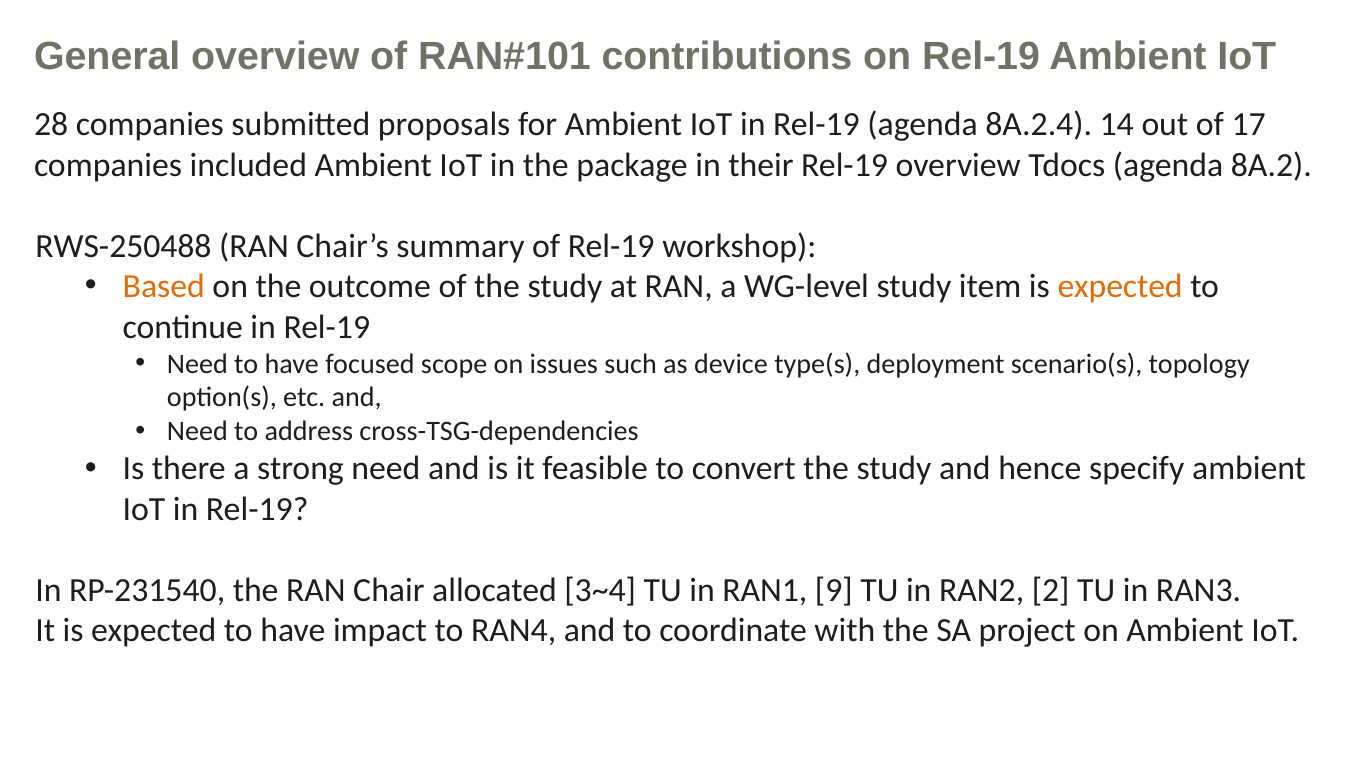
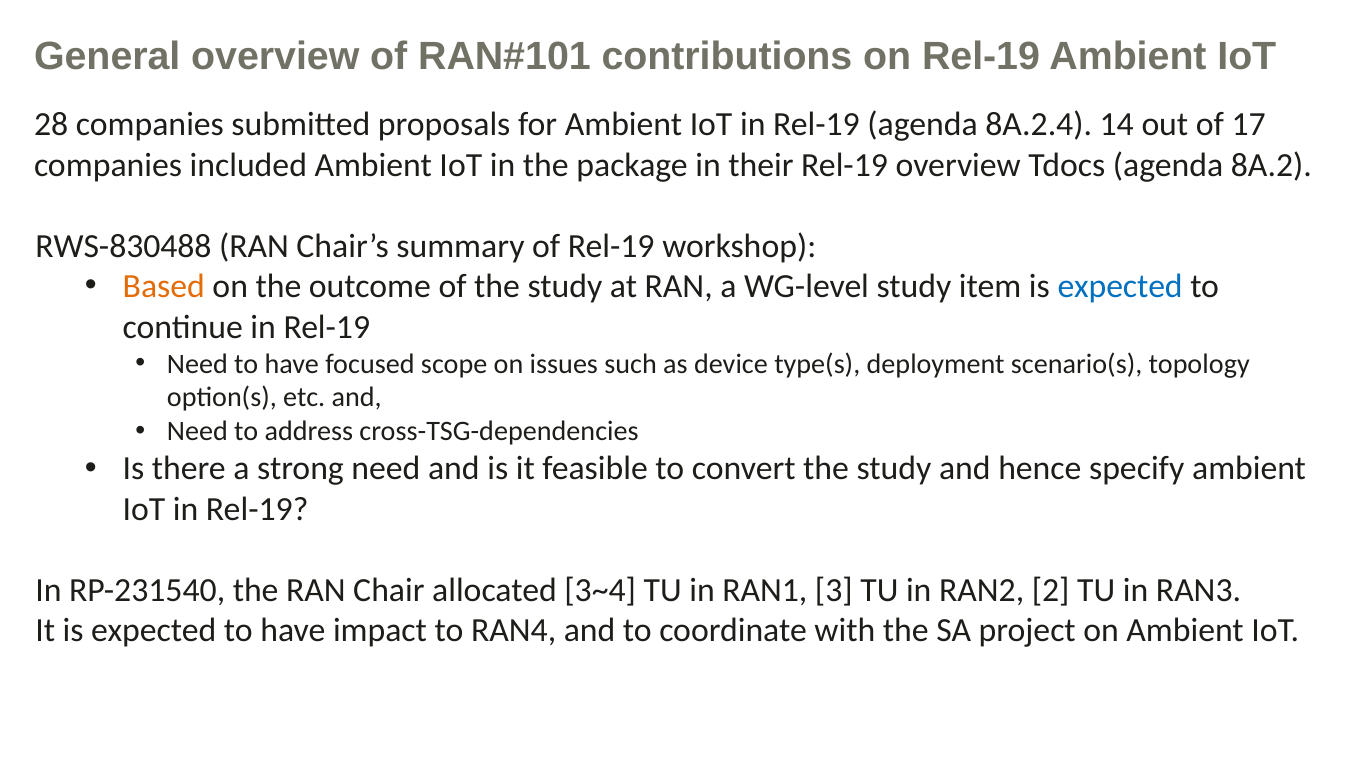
RWS-250488: RWS-250488 -> RWS-830488
expected at (1120, 287) colour: orange -> blue
9: 9 -> 3
